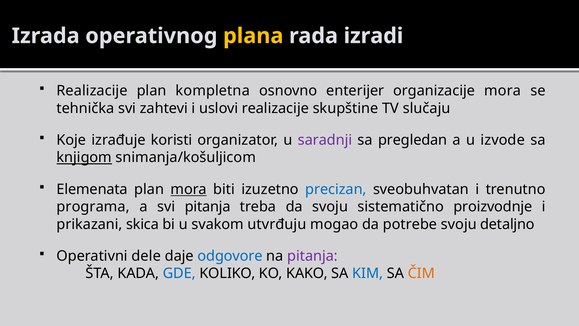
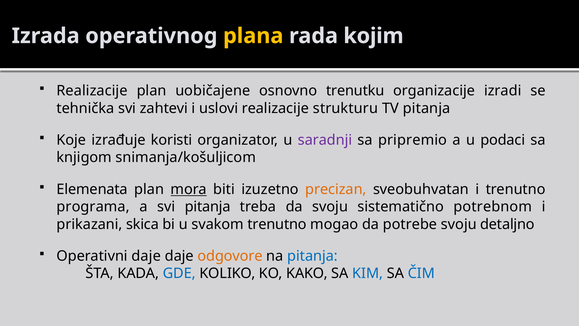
izradi: izradi -> kojim
kompletna: kompletna -> uobičajene
enterijer: enterijer -> trenutku
organizacije mora: mora -> izradi
skupštine: skupštine -> strukturu
TV slučaju: slučaju -> pitanja
pregledan: pregledan -> pripremio
izvode: izvode -> podaci
knjigom underline: present -> none
precizan colour: blue -> orange
proizvodnje: proizvodnje -> potrebnom
svakom utvrđuju: utvrđuju -> trenutno
Operativni dele: dele -> daje
odgovore colour: blue -> orange
pitanja at (312, 256) colour: purple -> blue
ČIM colour: orange -> blue
